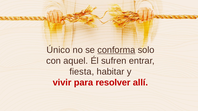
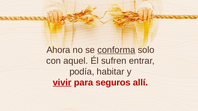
Único: Único -> Ahora
fiesta: fiesta -> podía
vivir underline: none -> present
resolver: resolver -> seguros
